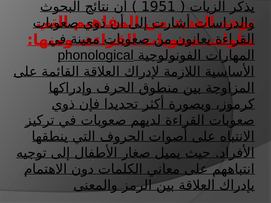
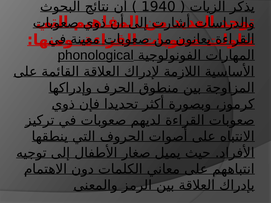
1951: 1951 -> 1940
